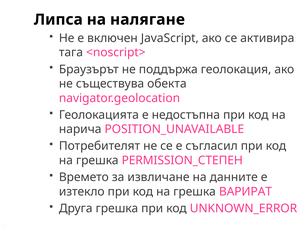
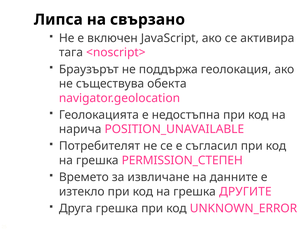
налягане: налягане -> свързано
ВАРИРАТ: ВАРИРАТ -> ДРУГИТЕ
